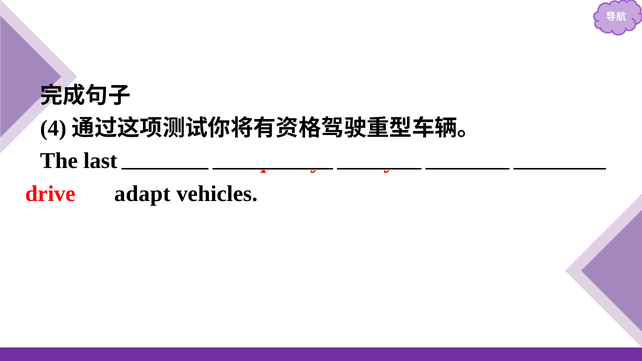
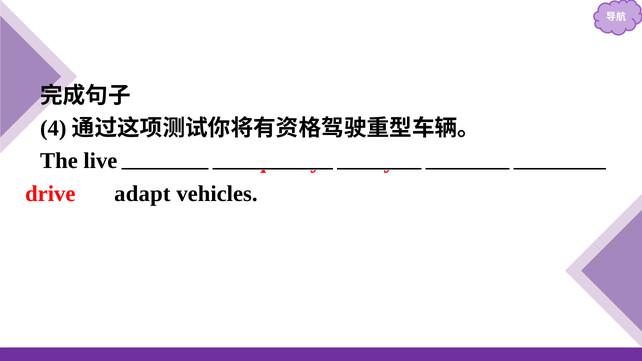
last: last -> live
